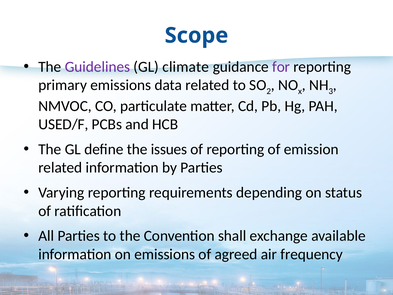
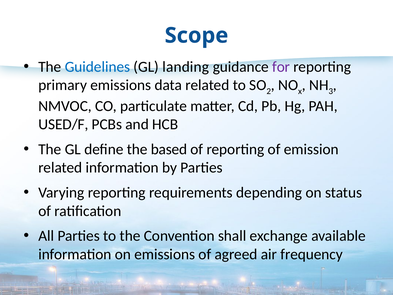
Guidelines colour: purple -> blue
climate: climate -> landing
issues: issues -> based
